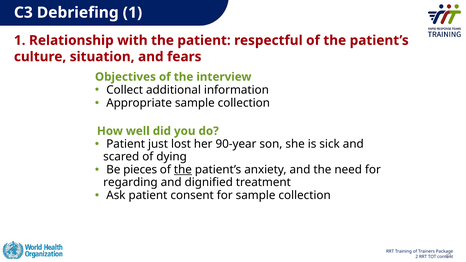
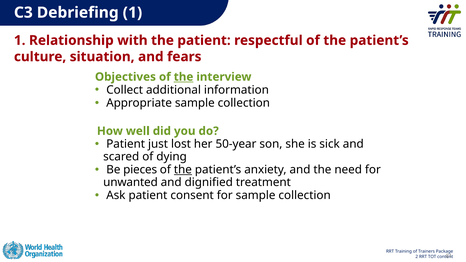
the at (184, 77) underline: none -> present
90-year: 90-year -> 50-year
regarding: regarding -> unwanted
